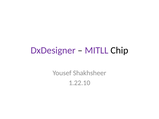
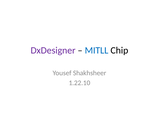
MITLL colour: purple -> blue
